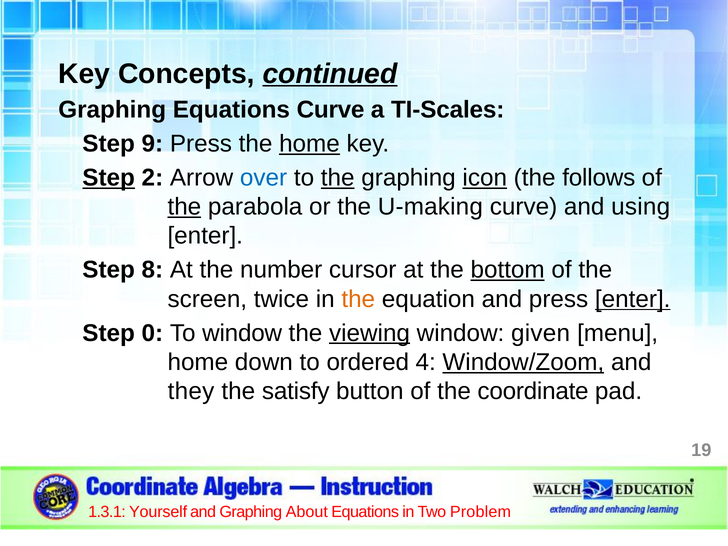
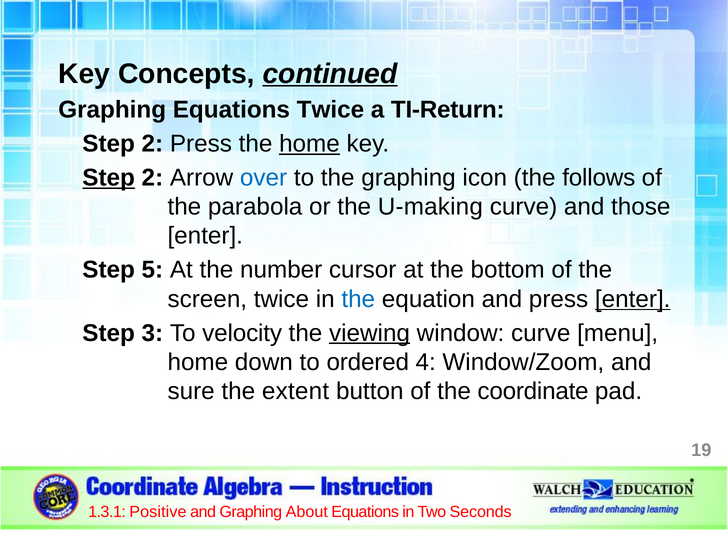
Equations Curve: Curve -> Twice
TI-Scales: TI-Scales -> TI-Return
9 at (152, 144): 9 -> 2
the at (338, 178) underline: present -> none
icon underline: present -> none
the at (184, 207) underline: present -> none
using: using -> those
8: 8 -> 5
bottom underline: present -> none
the at (358, 299) colour: orange -> blue
0: 0 -> 3
To window: window -> velocity
window given: given -> curve
Window/Zoom underline: present -> none
they: they -> sure
satisfy: satisfy -> extent
Yourself: Yourself -> Positive
Problem: Problem -> Seconds
